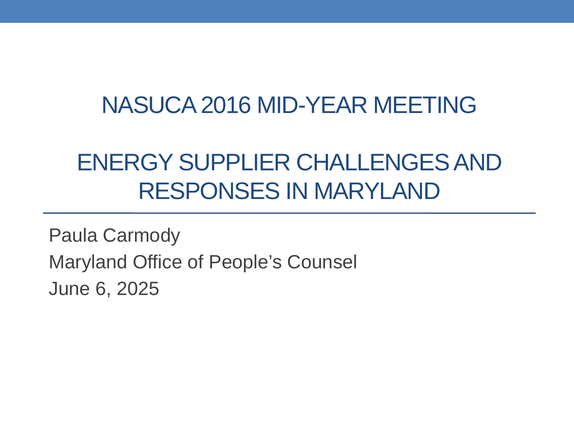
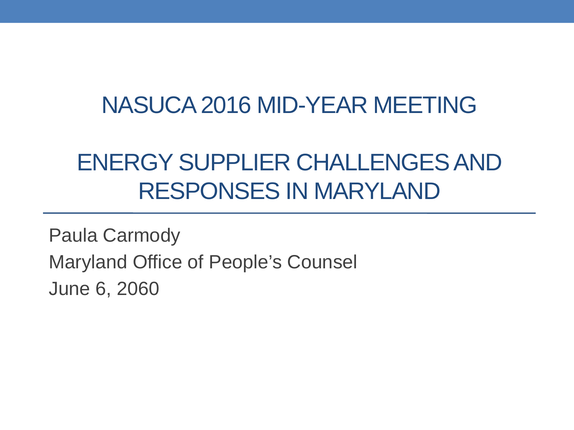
2025: 2025 -> 2060
